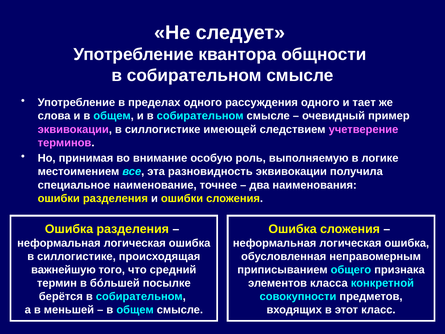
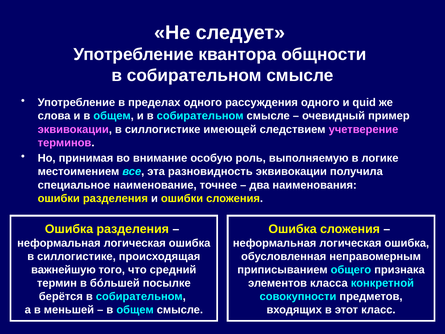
тает: тает -> quid
